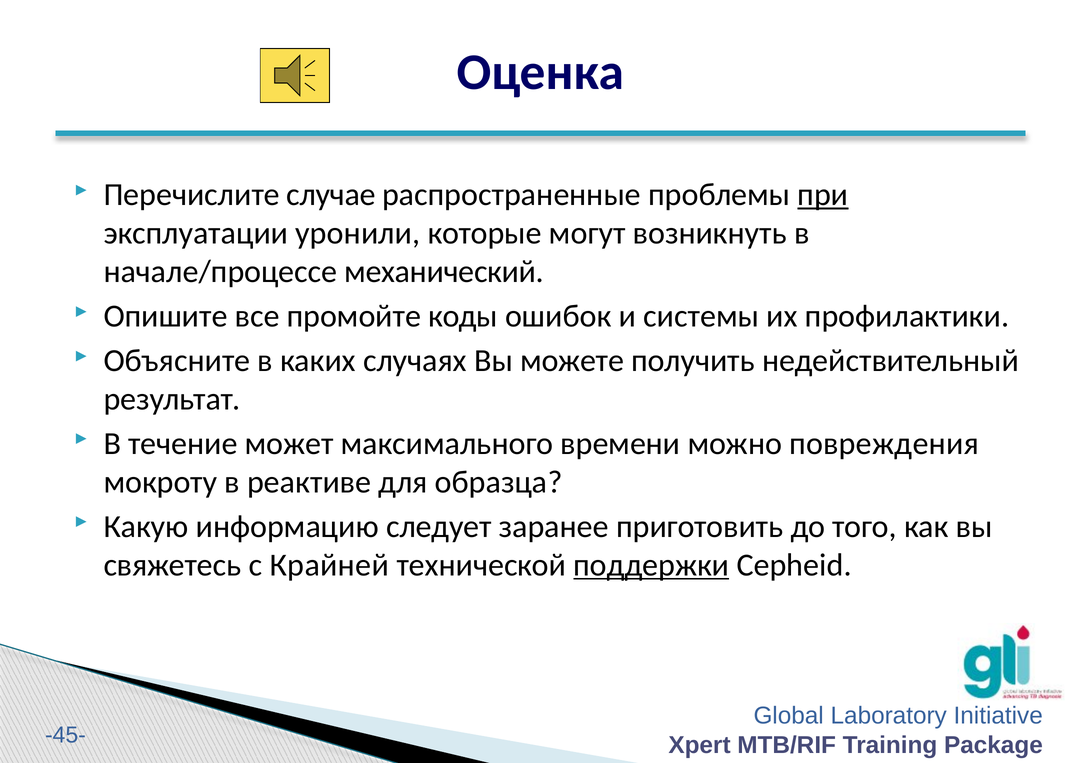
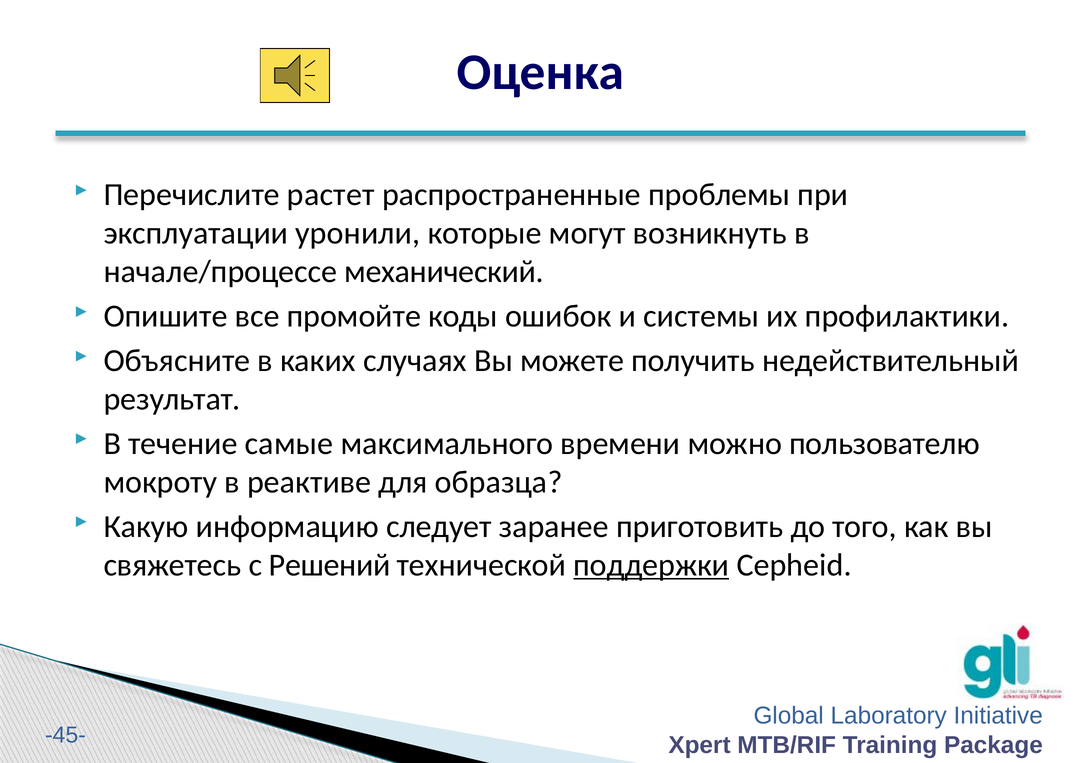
случае: случае -> растет
при underline: present -> none
может: может -> самые
повреждения: повреждения -> пользователю
Крайней: Крайней -> Решений
